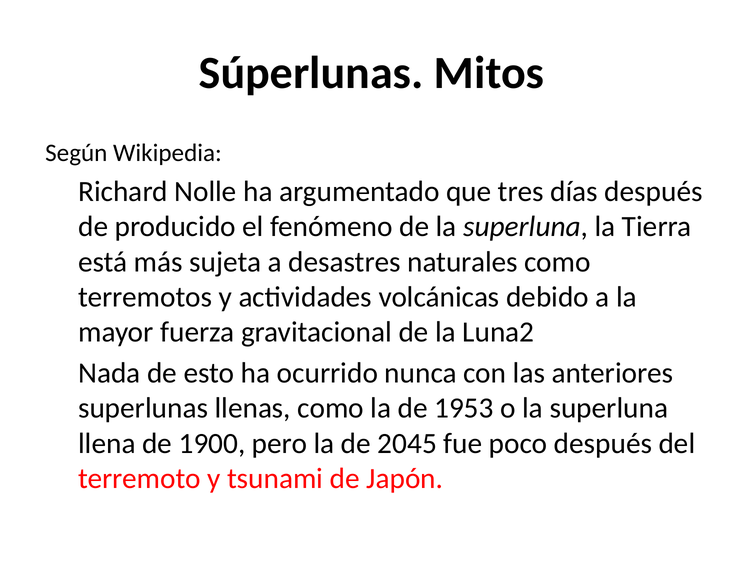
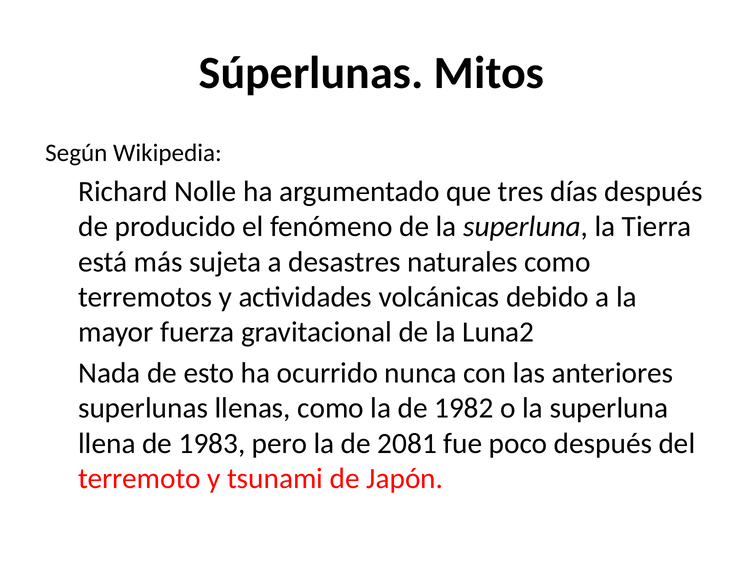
1953: 1953 -> 1982
1900: 1900 -> 1983
2045: 2045 -> 2081
